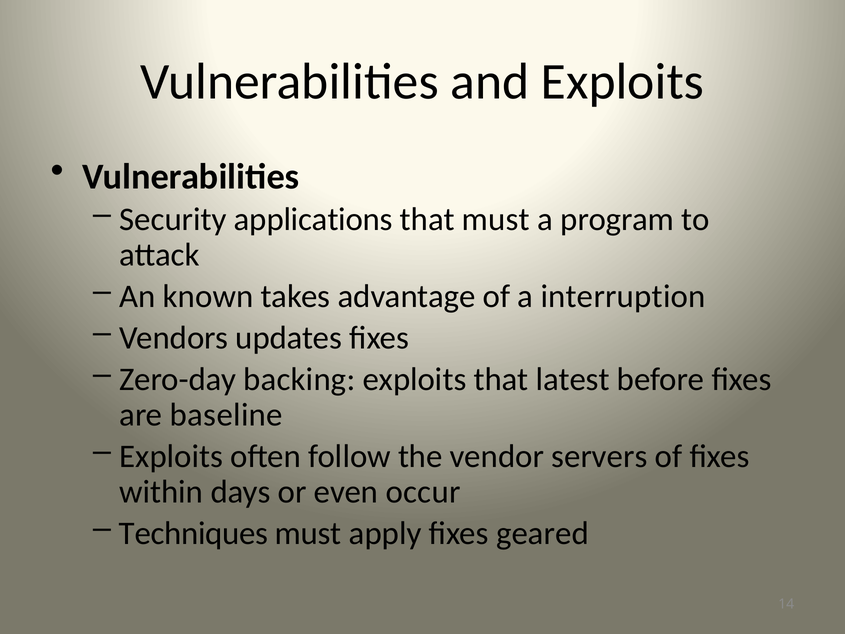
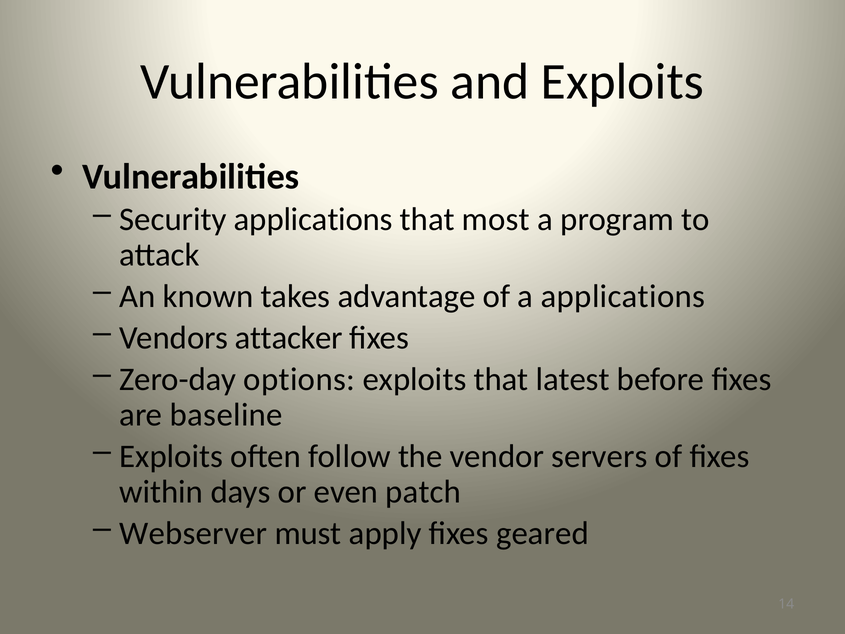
that must: must -> most
a interruption: interruption -> applications
updates: updates -> attacker
backing: backing -> options
occur: occur -> patch
Techniques: Techniques -> Webserver
